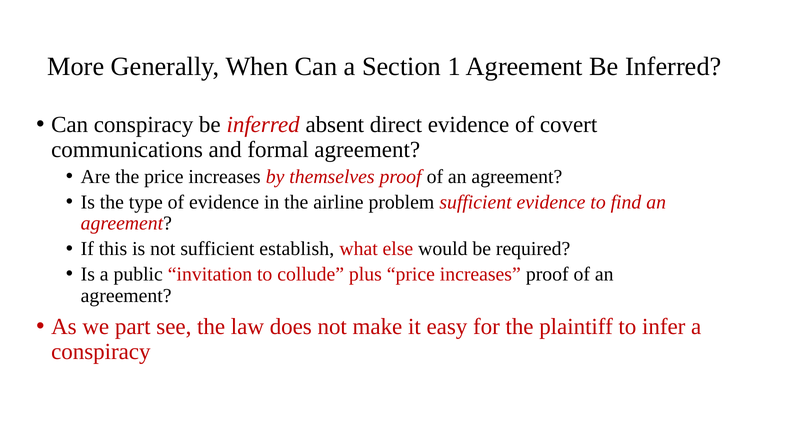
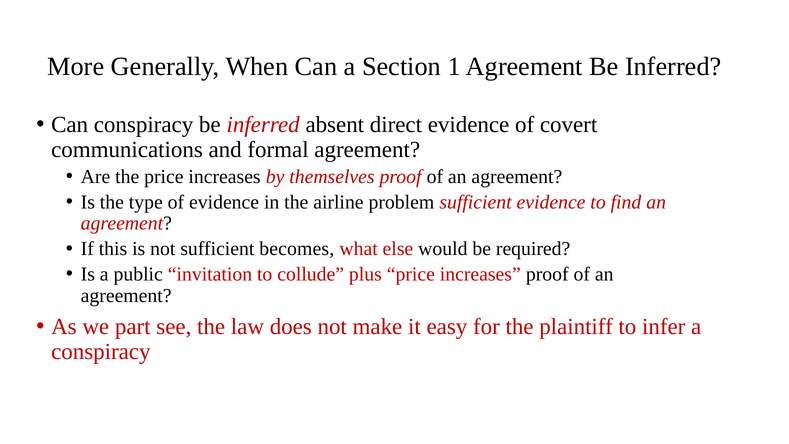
establish: establish -> becomes
